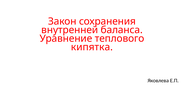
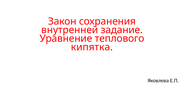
баланса: баланса -> задание
